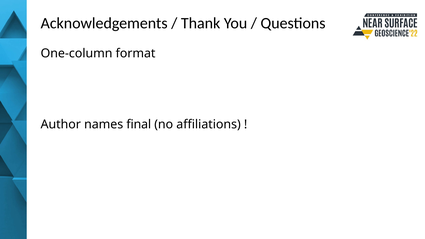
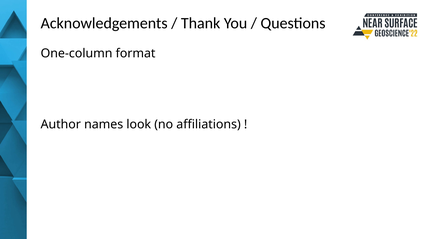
final: final -> look
